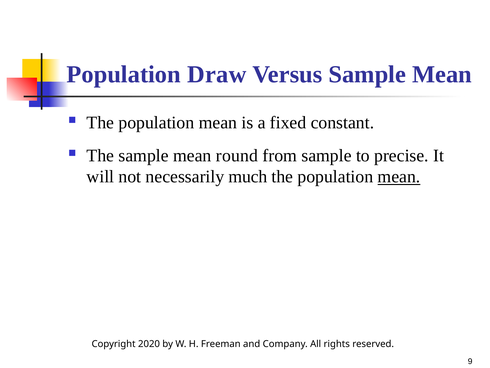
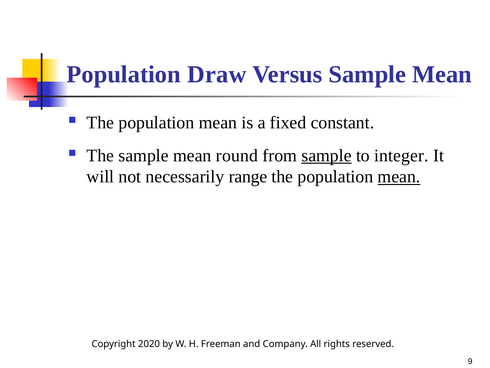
sample at (327, 155) underline: none -> present
precise: precise -> integer
much: much -> range
